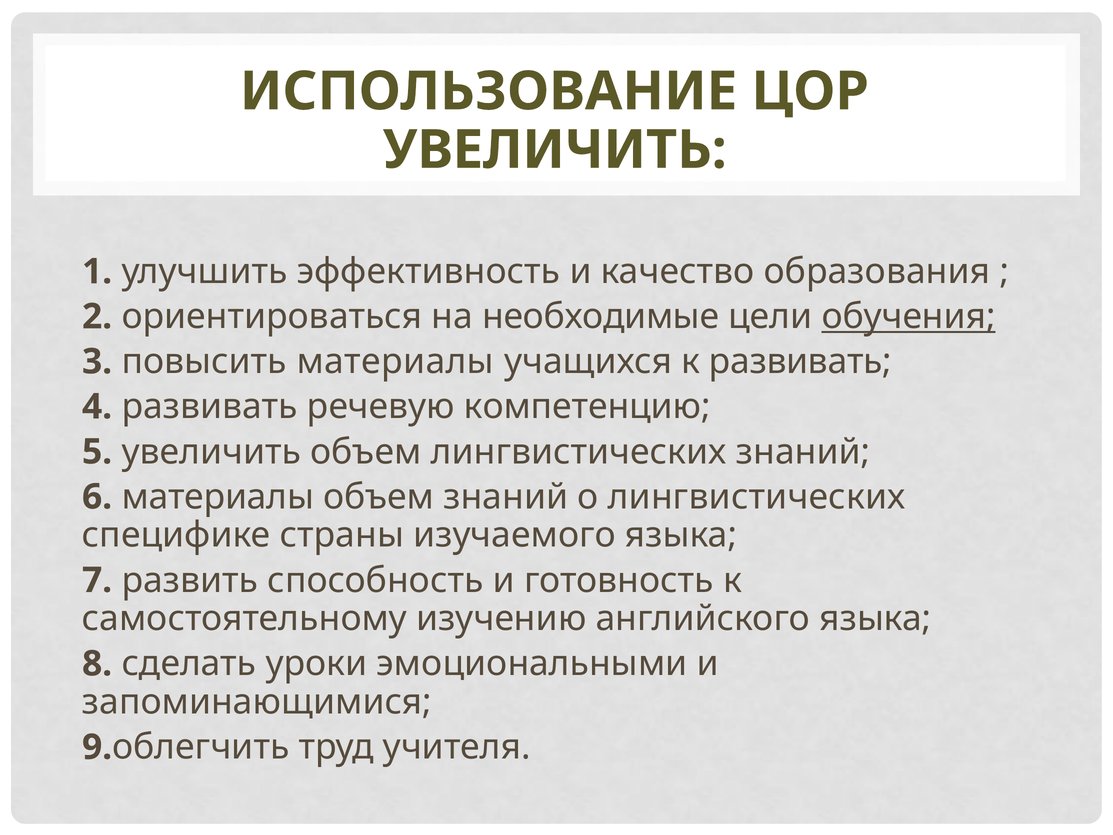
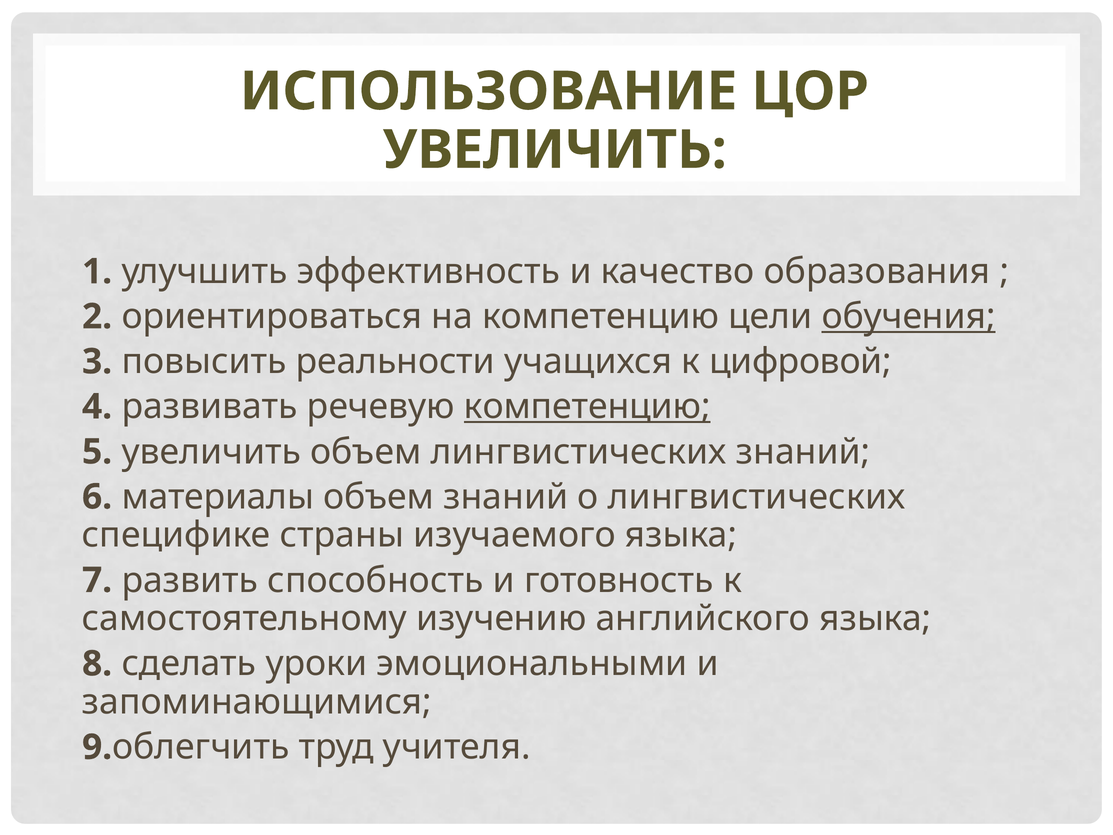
на необходимые: необходимые -> компетенцию
повысить материалы: материалы -> реальности
к развивать: развивать -> цифровой
компетенцию at (587, 407) underline: none -> present
